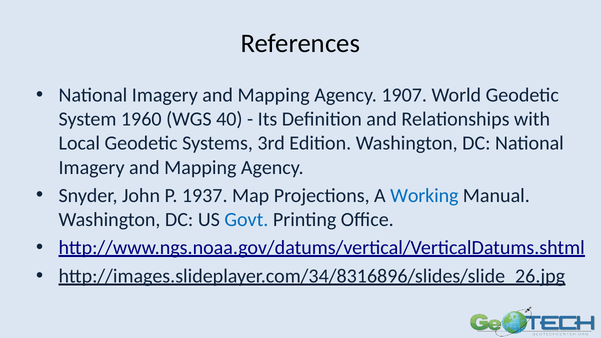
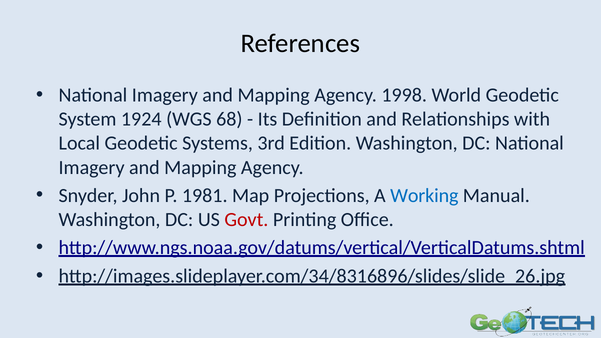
1907: 1907 -> 1998
1960: 1960 -> 1924
40: 40 -> 68
1937: 1937 -> 1981
Govt colour: blue -> red
